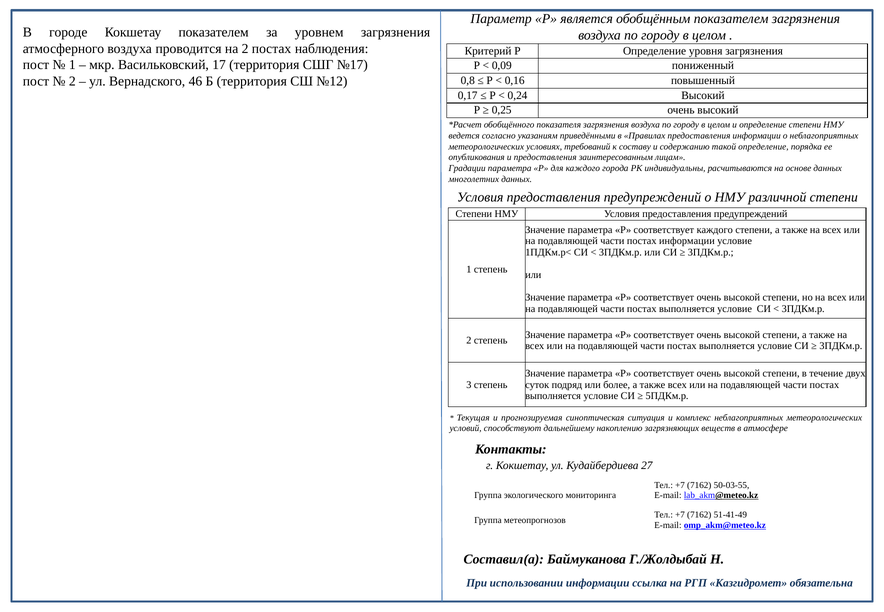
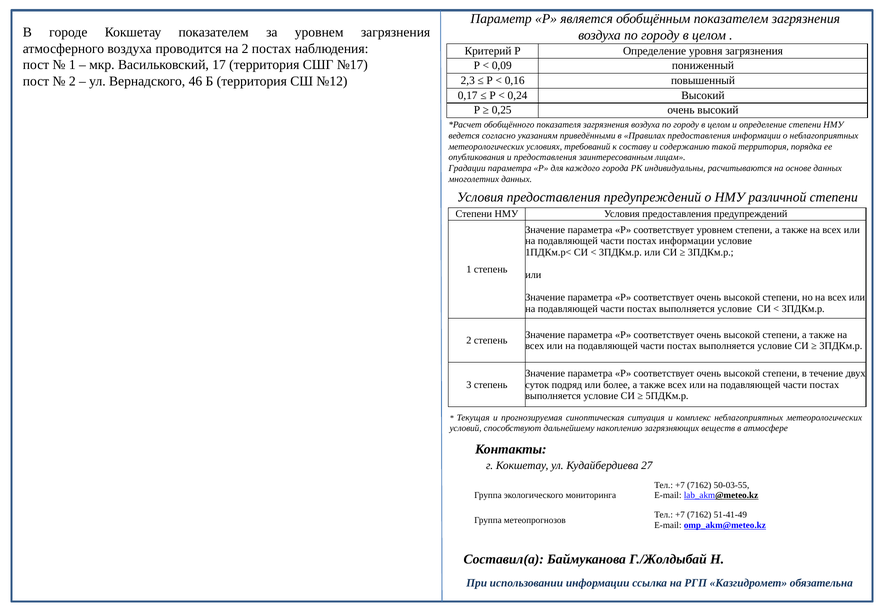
0,8: 0,8 -> 2,3
такой определение: определение -> территория
соответствует каждого: каждого -> уровнем
